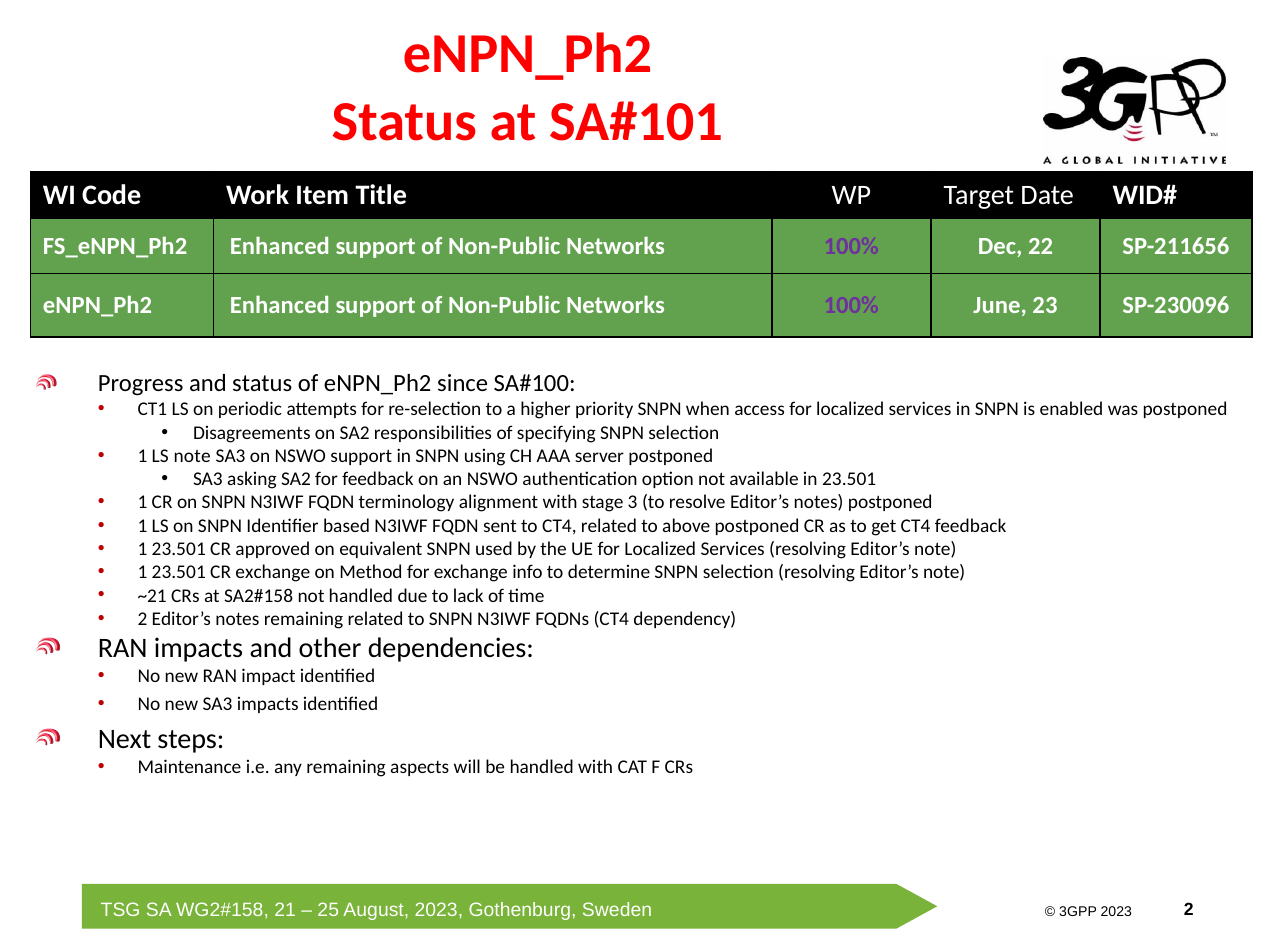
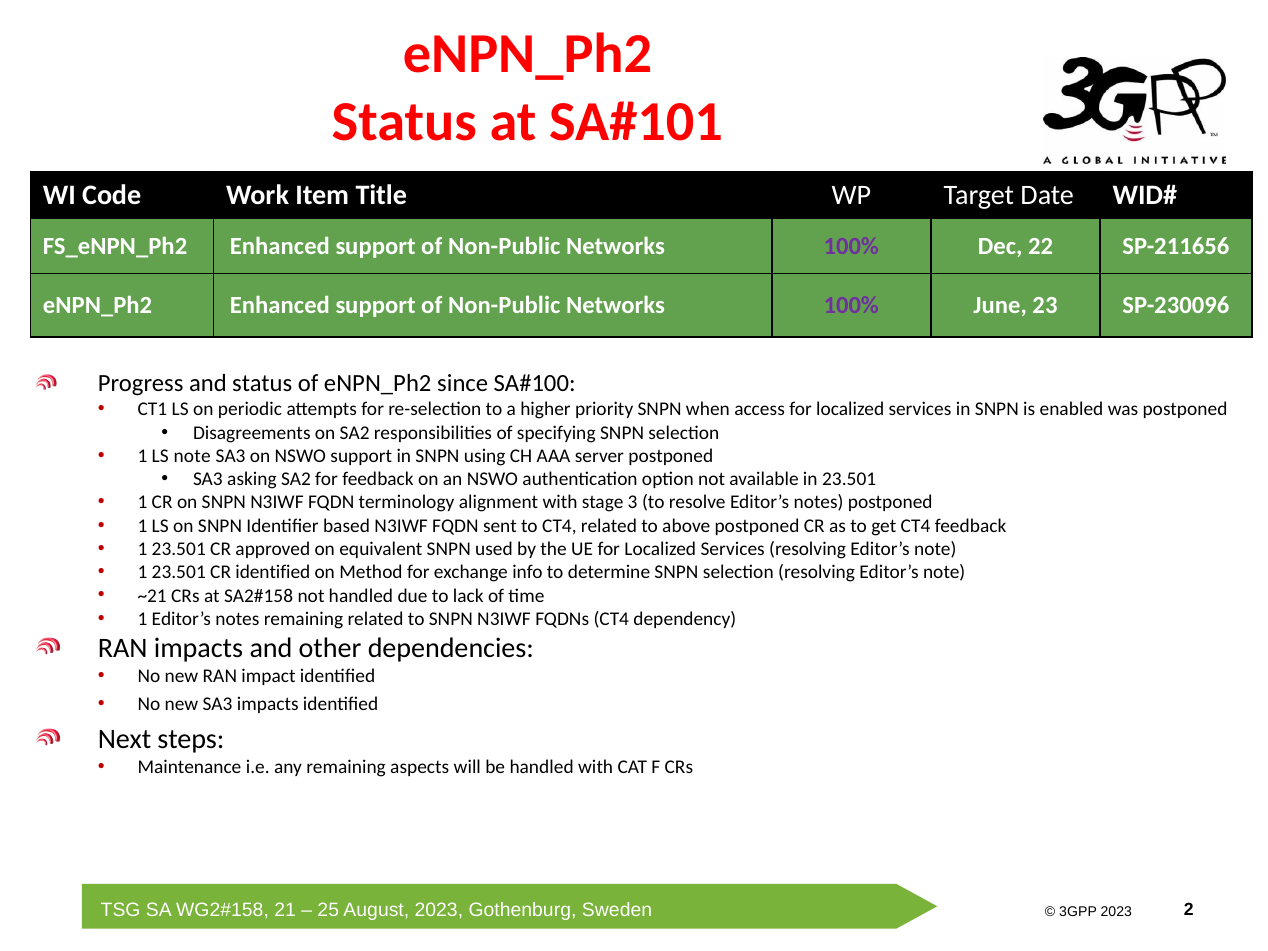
CR exchange: exchange -> identified
2 at (142, 619): 2 -> 1
